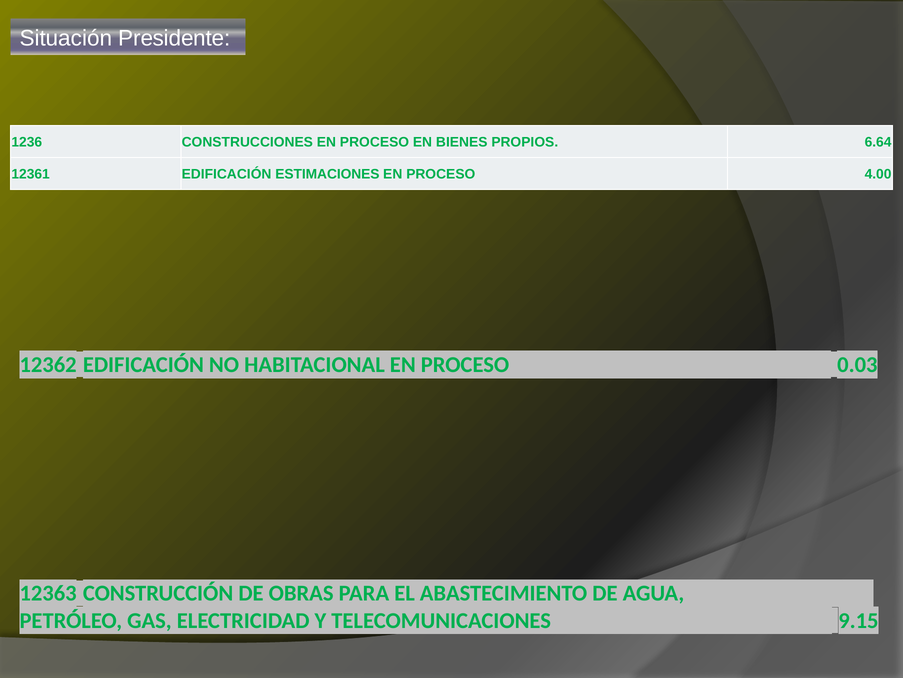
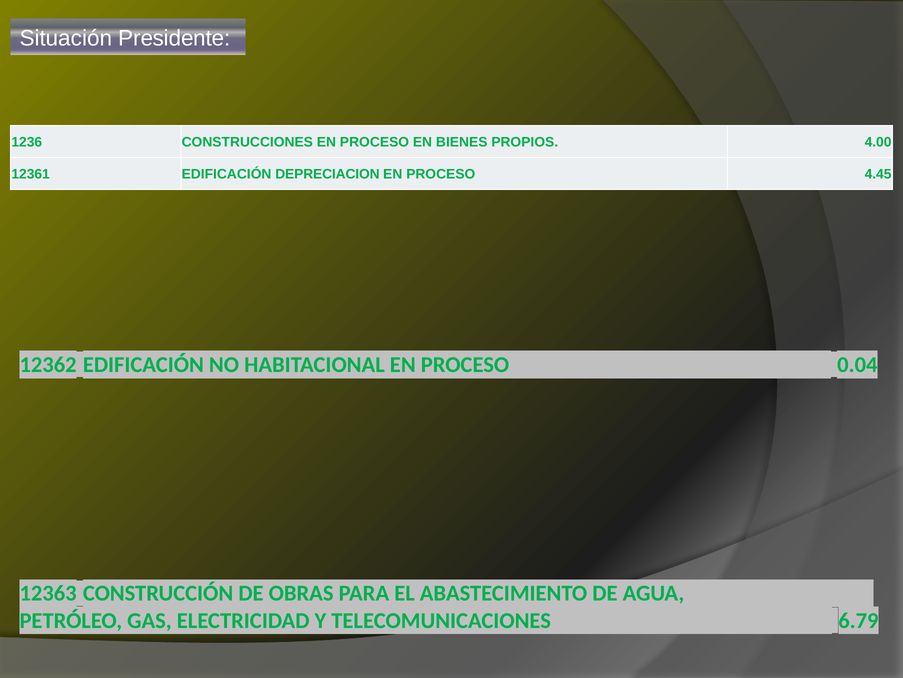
6.64: 6.64 -> 4.00
ESTIMACIONES: ESTIMACIONES -> DEPRECIACION
4.00: 4.00 -> 4.45
0.03: 0.03 -> 0.04
9.15: 9.15 -> 6.79
